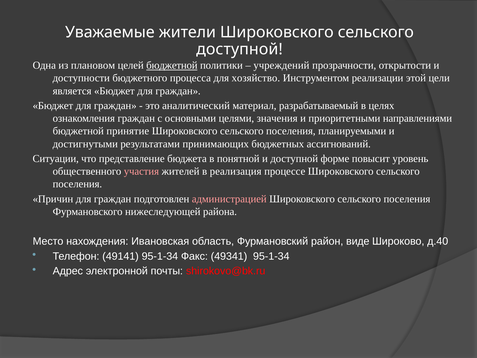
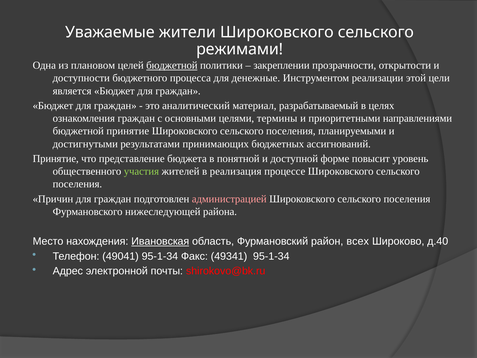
доступной at (239, 49): доступной -> режимами
учреждений: учреждений -> закреплении
хозяйство: хозяйство -> денежные
значения: значения -> термины
Ситуации at (56, 159): Ситуации -> Принятие
участия colour: pink -> light green
Ивановская underline: none -> present
виде: виде -> всех
49141: 49141 -> 49041
